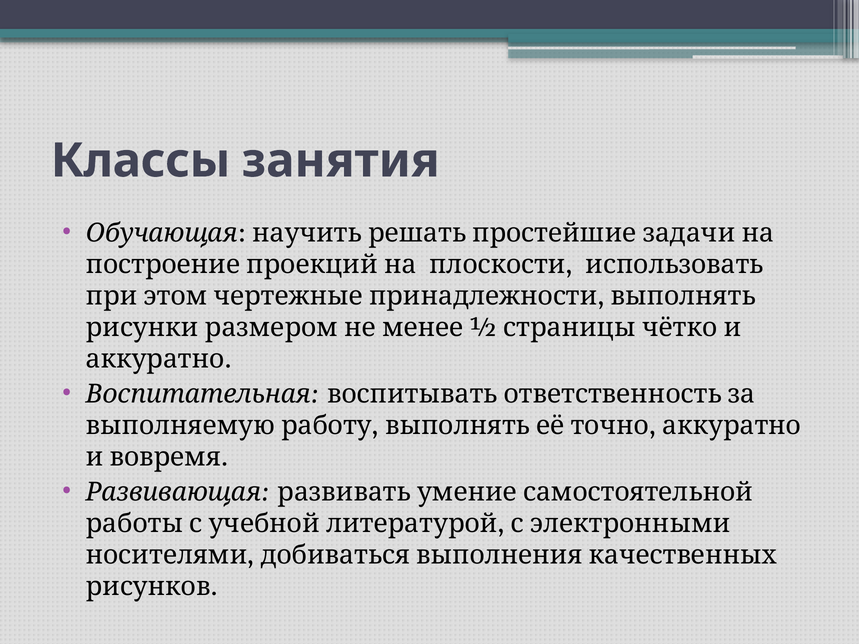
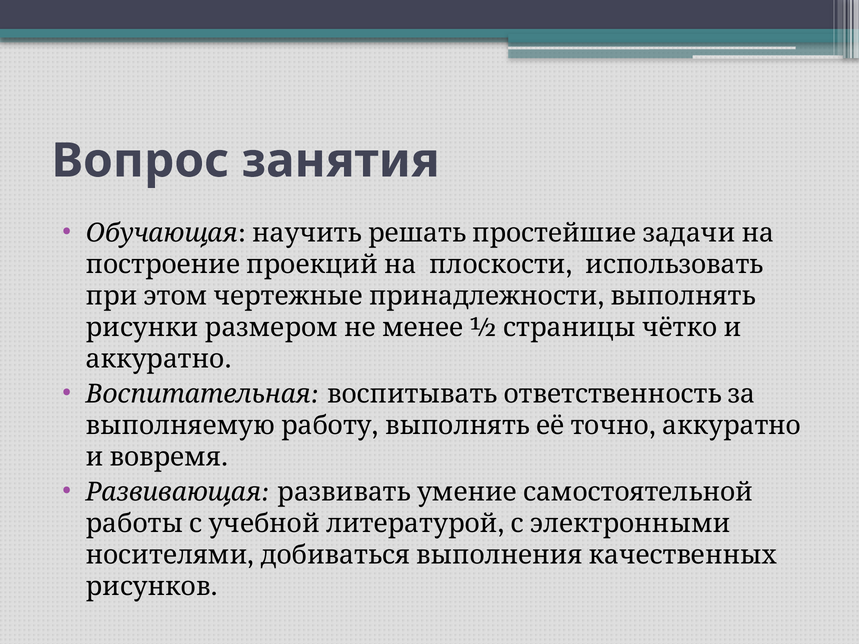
Классы: Классы -> Вопрос
